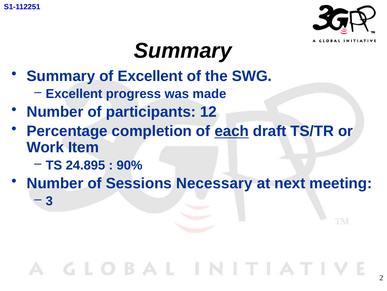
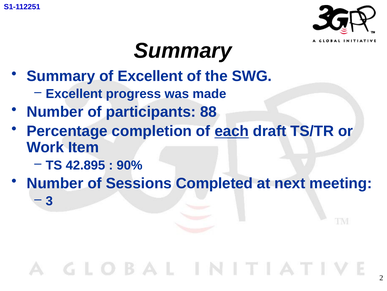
12: 12 -> 88
24.895: 24.895 -> 42.895
Necessary: Necessary -> Completed
